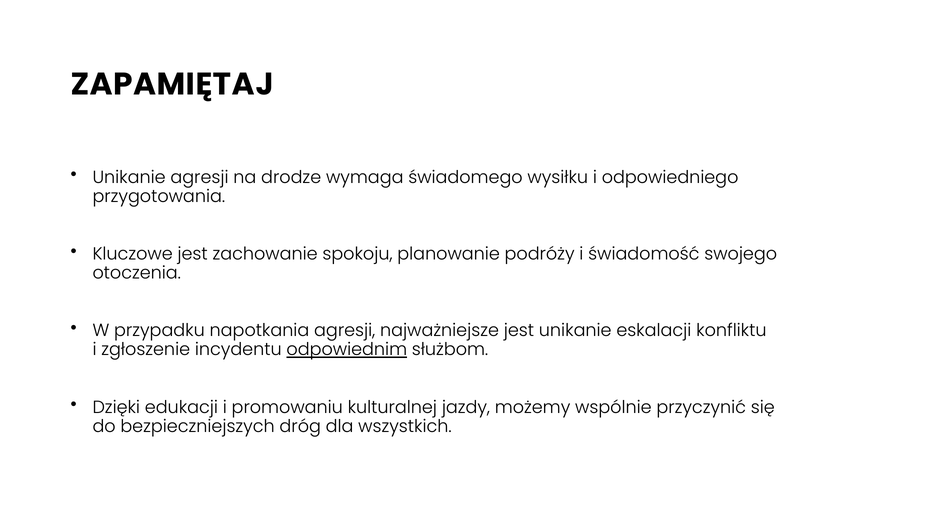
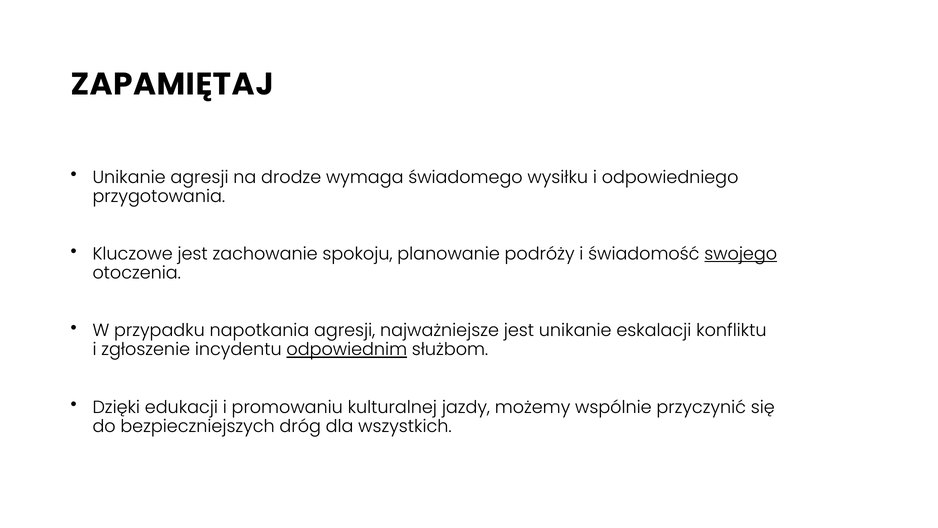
swojego underline: none -> present
